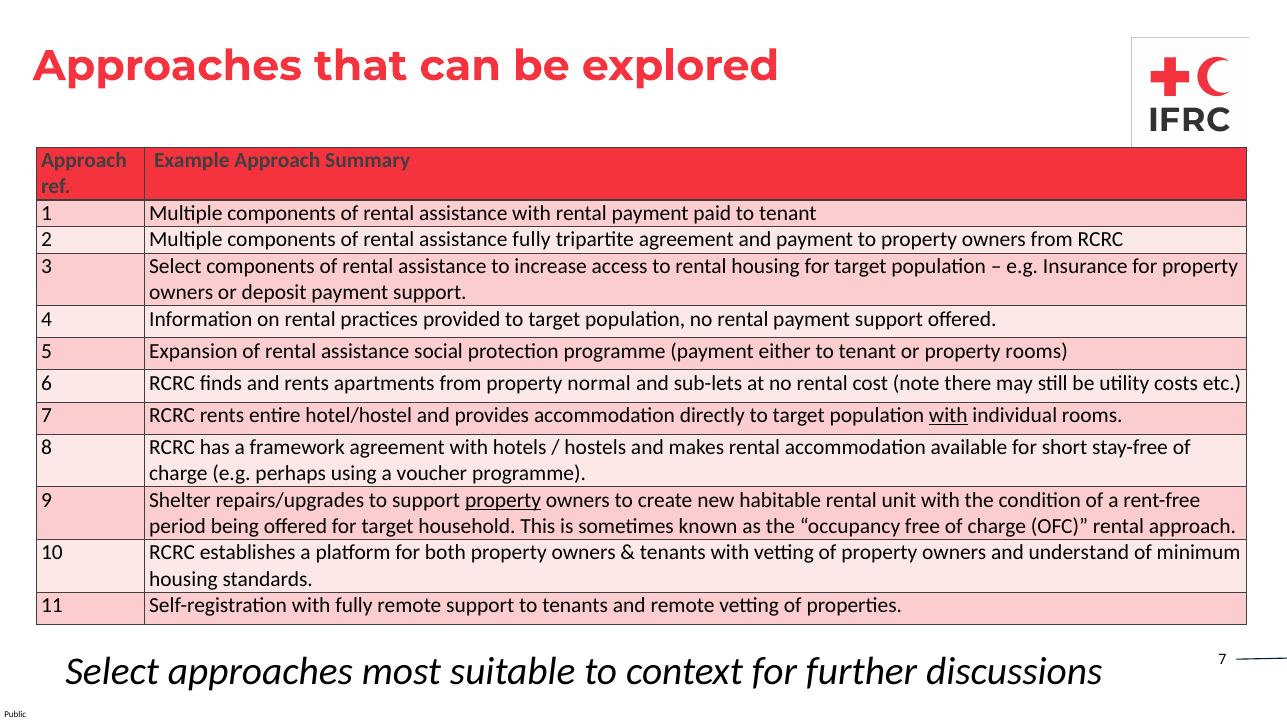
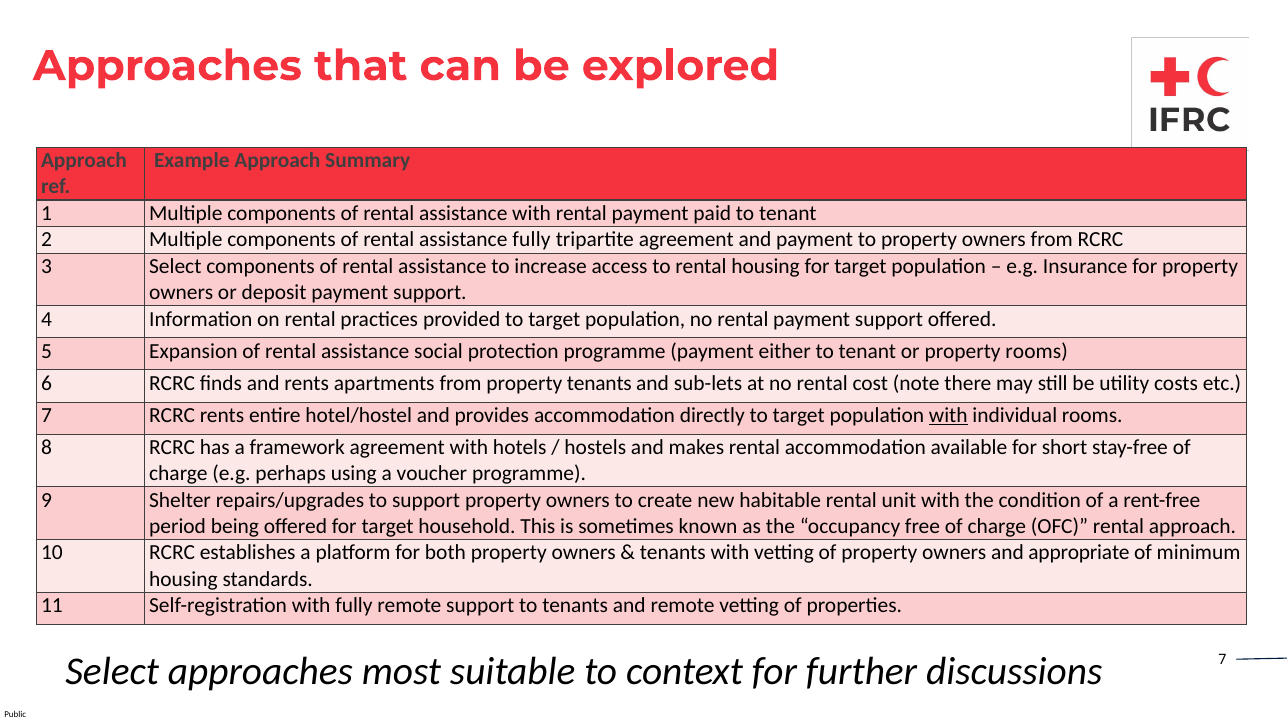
property normal: normal -> tenants
property at (503, 500) underline: present -> none
understand: understand -> appropriate
